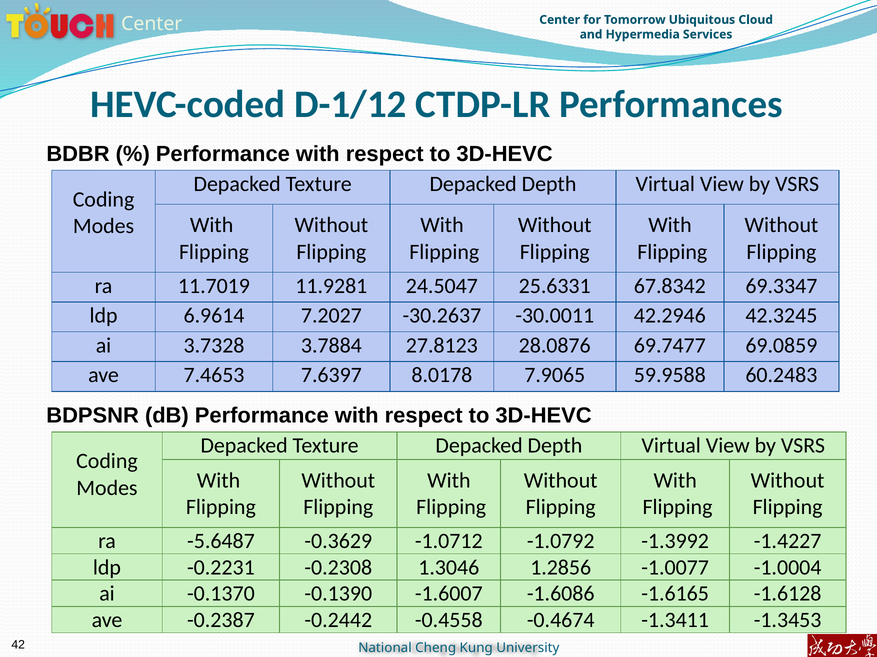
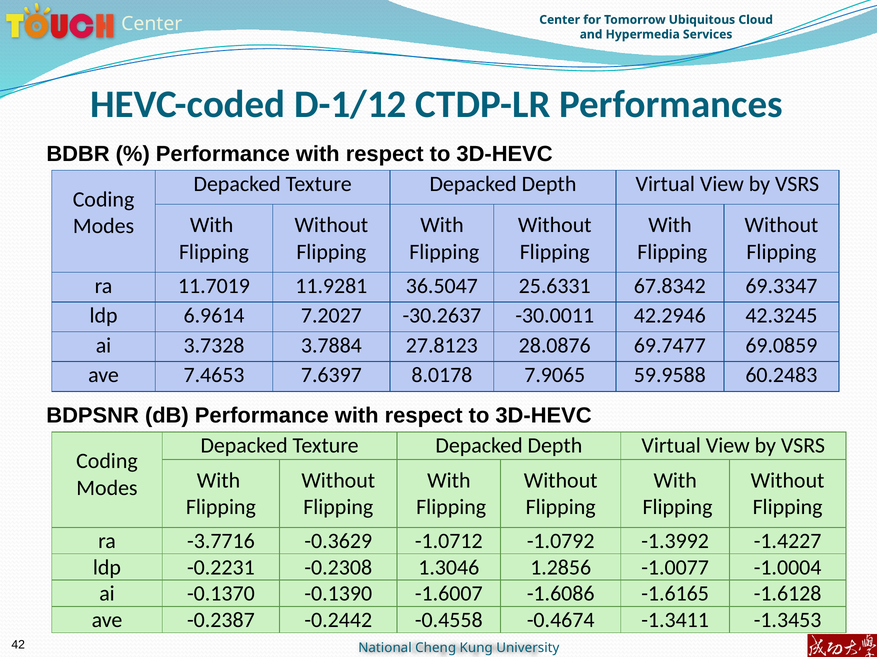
24.5047: 24.5047 -> 36.5047
-5.6487: -5.6487 -> -3.7716
